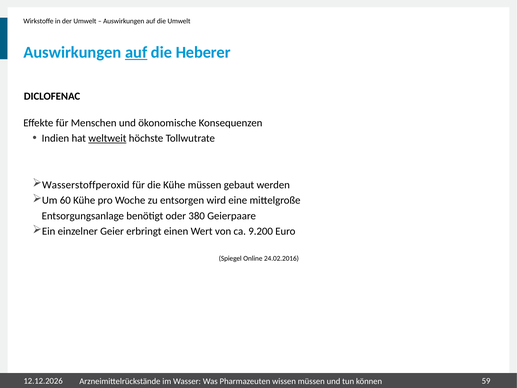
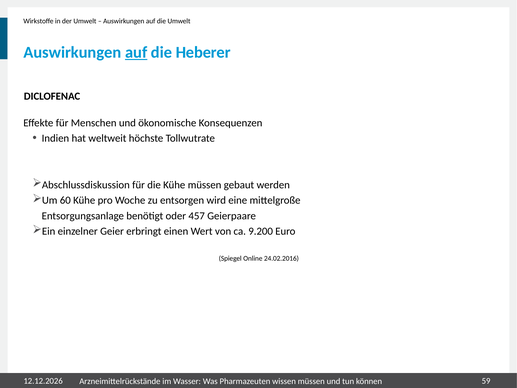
weltweit underline: present -> none
Wasserstoffperoxid: Wasserstoffperoxid -> Abschlussdiskussion
380: 380 -> 457
